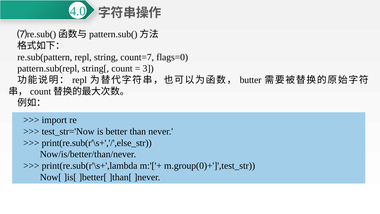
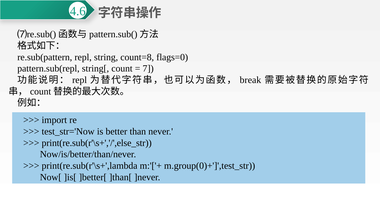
4.0: 4.0 -> 4.6
count=7: count=7 -> count=8
3: 3 -> 7
butter: butter -> break
